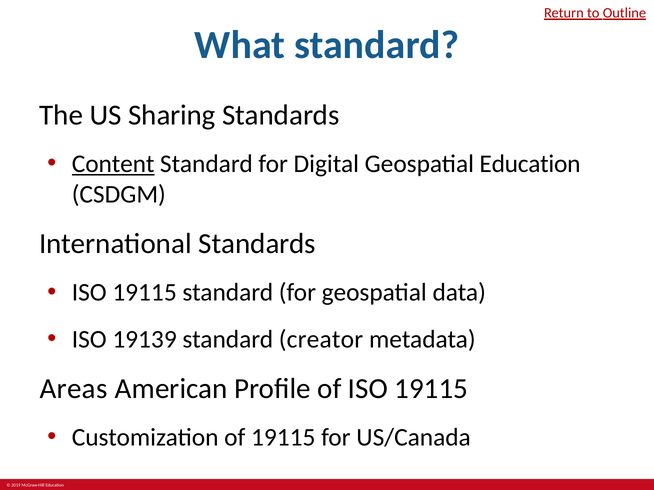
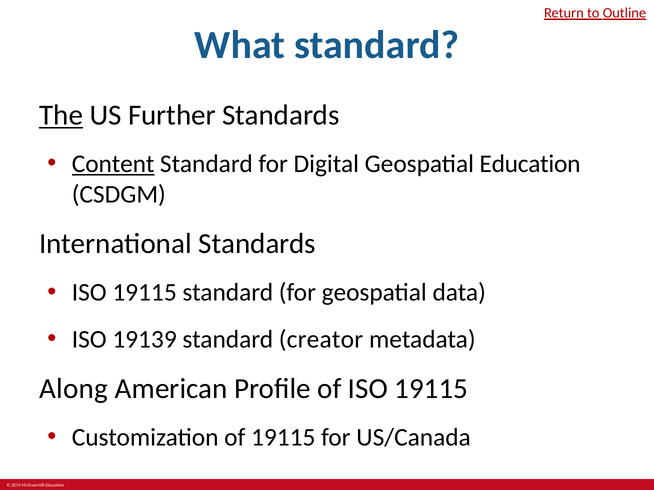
The underline: none -> present
Sharing: Sharing -> Further
Areas: Areas -> Along
